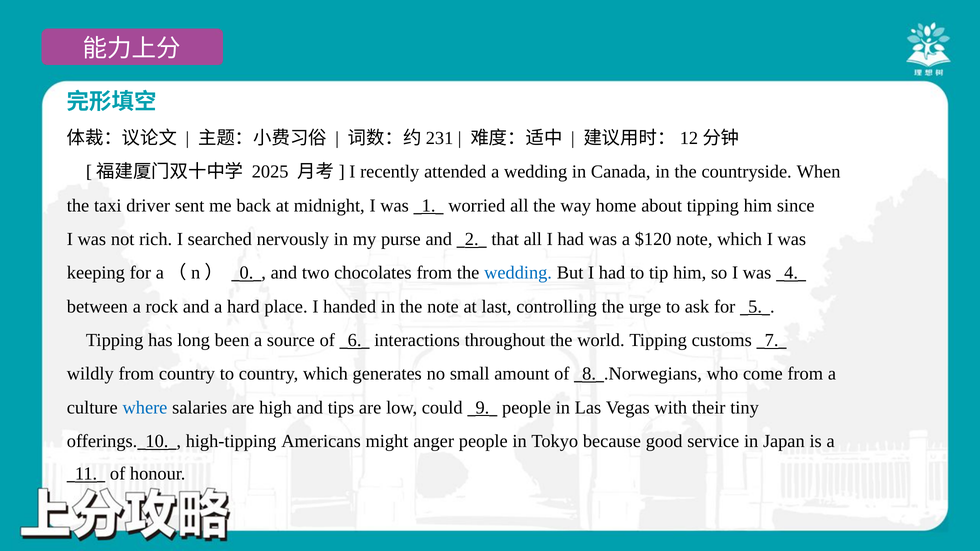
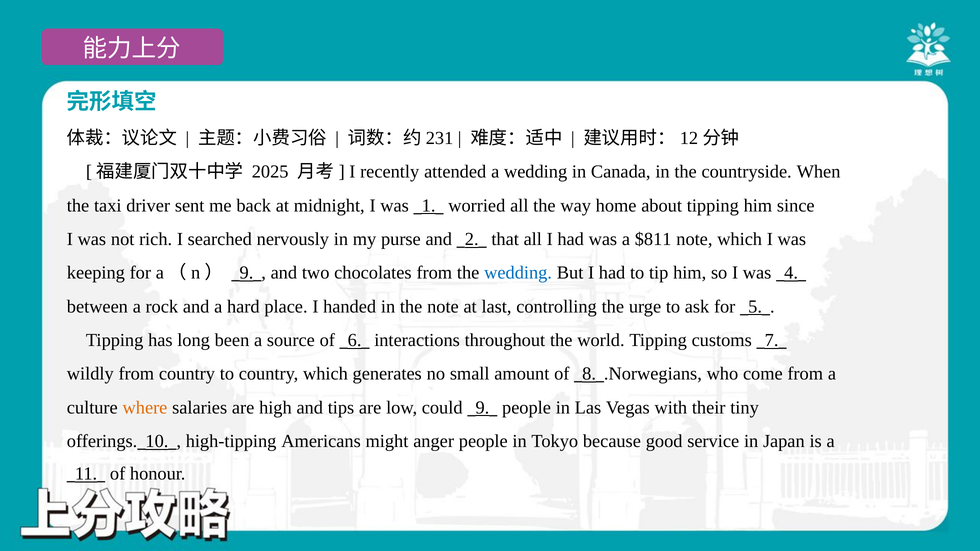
$120: $120 -> $811
0 at (246, 273): 0 -> 9
where colour: blue -> orange
